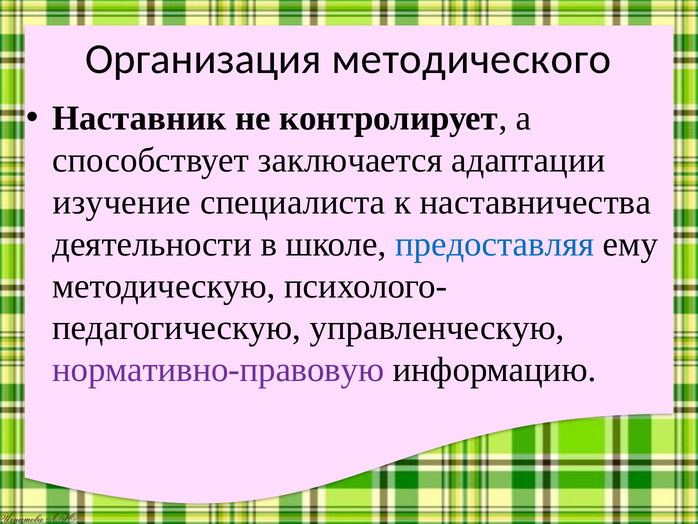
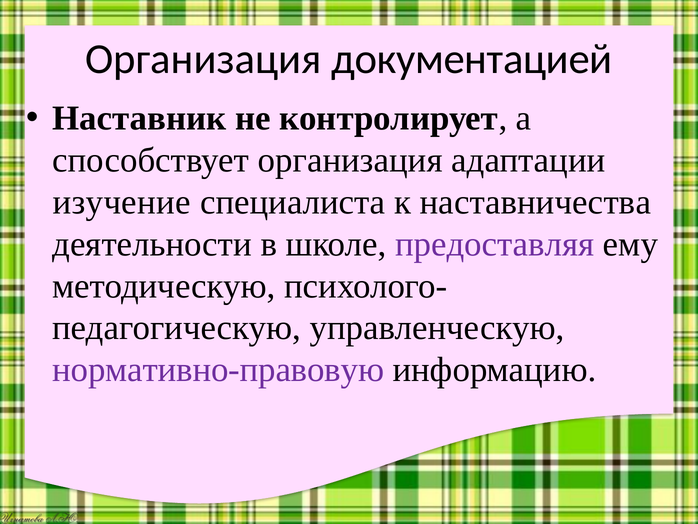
методического: методического -> документацией
способствует заключается: заключается -> организация
предоставляя colour: blue -> purple
